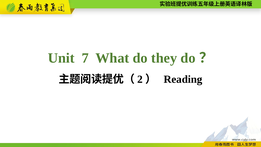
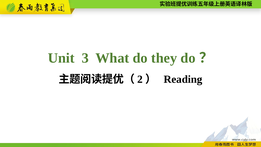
7: 7 -> 3
